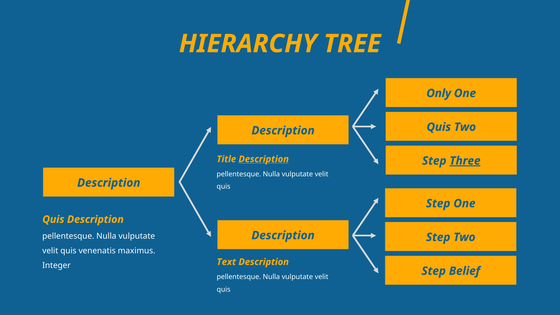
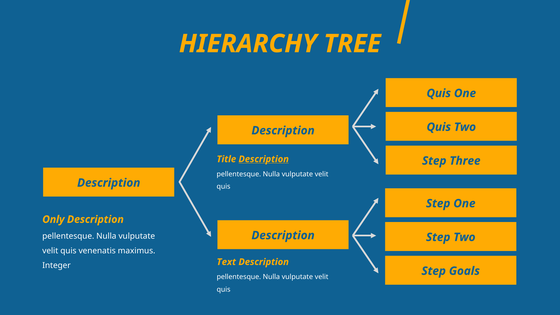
Only at (439, 93): Only -> Quis
Three underline: present -> none
Quis at (53, 219): Quis -> Only
Belief: Belief -> Goals
